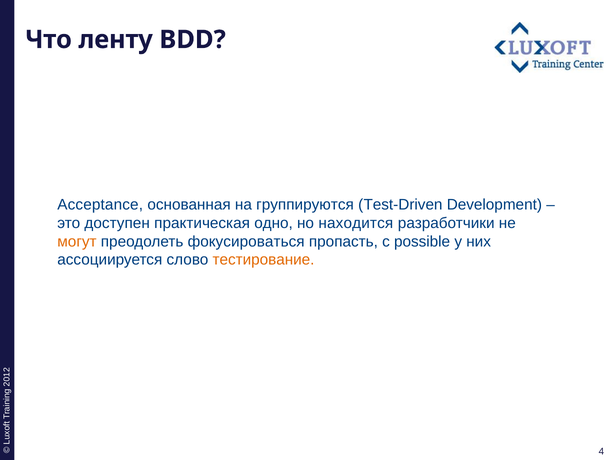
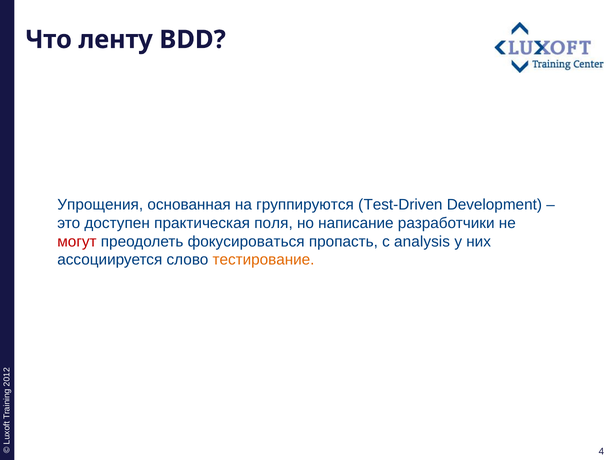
Acceptance: Acceptance -> Упрощения
одно: одно -> поля
находится: находится -> написание
могут colour: orange -> red
possible: possible -> analysis
